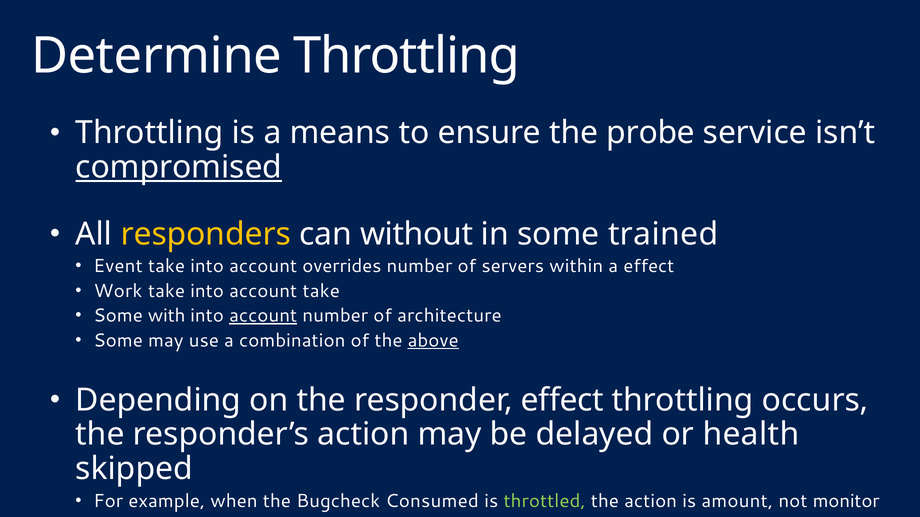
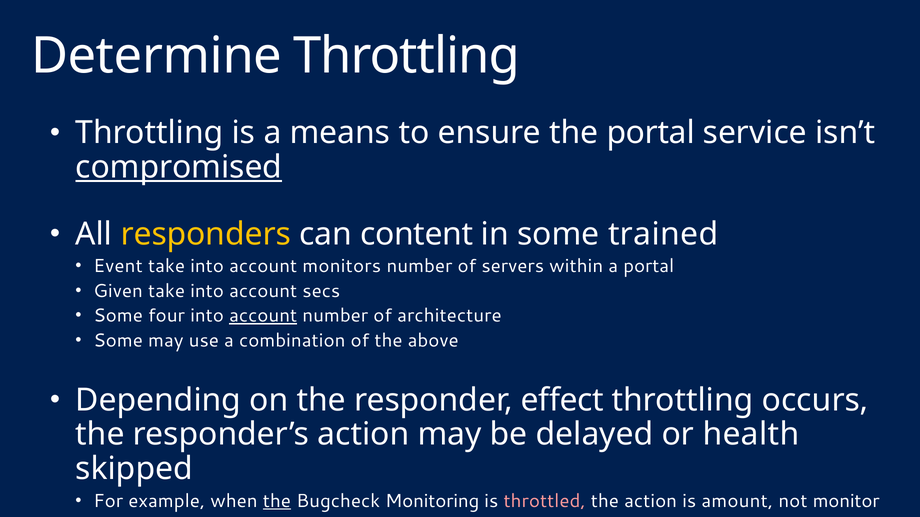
the probe: probe -> portal
without: without -> content
overrides: overrides -> monitors
a effect: effect -> portal
Work: Work -> Given
account take: take -> secs
with: with -> four
above underline: present -> none
the at (277, 501) underline: none -> present
Consumed: Consumed -> Monitoring
throttled colour: light green -> pink
